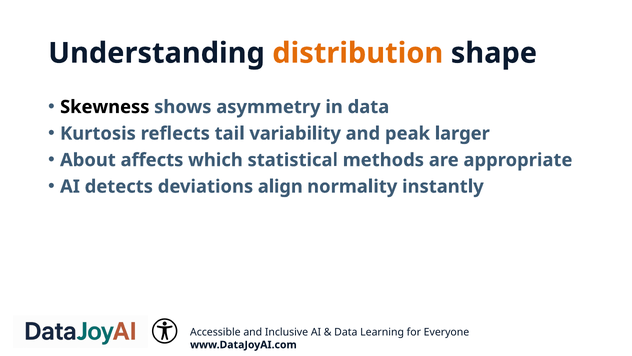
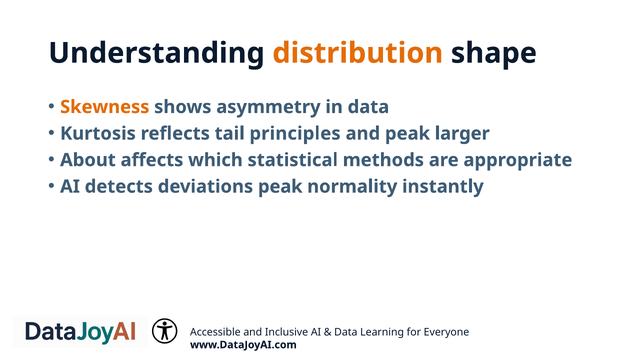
Skewness colour: black -> orange
variability: variability -> principles
deviations align: align -> peak
